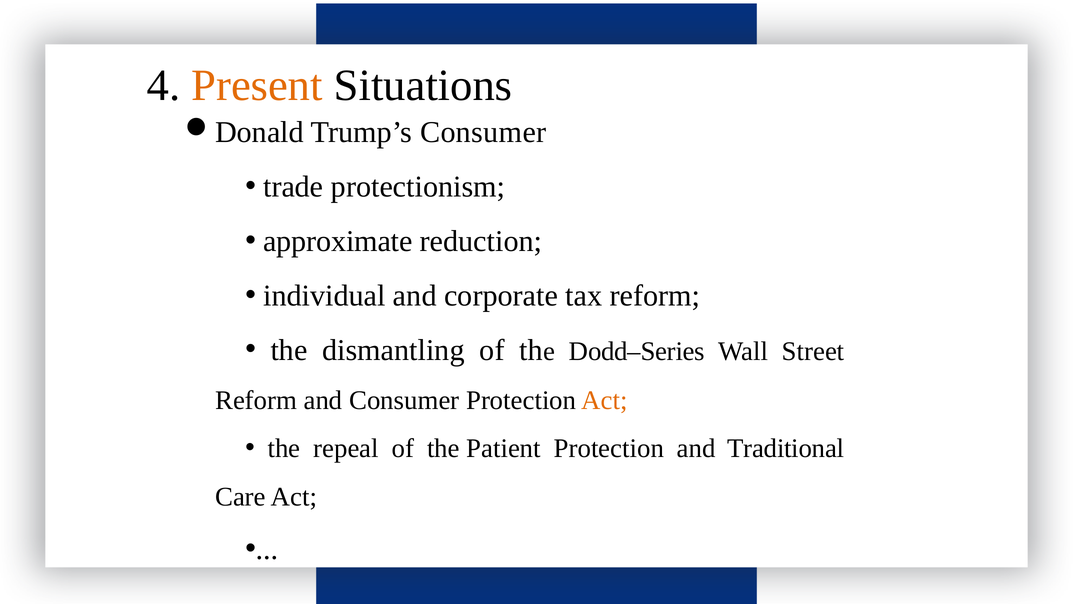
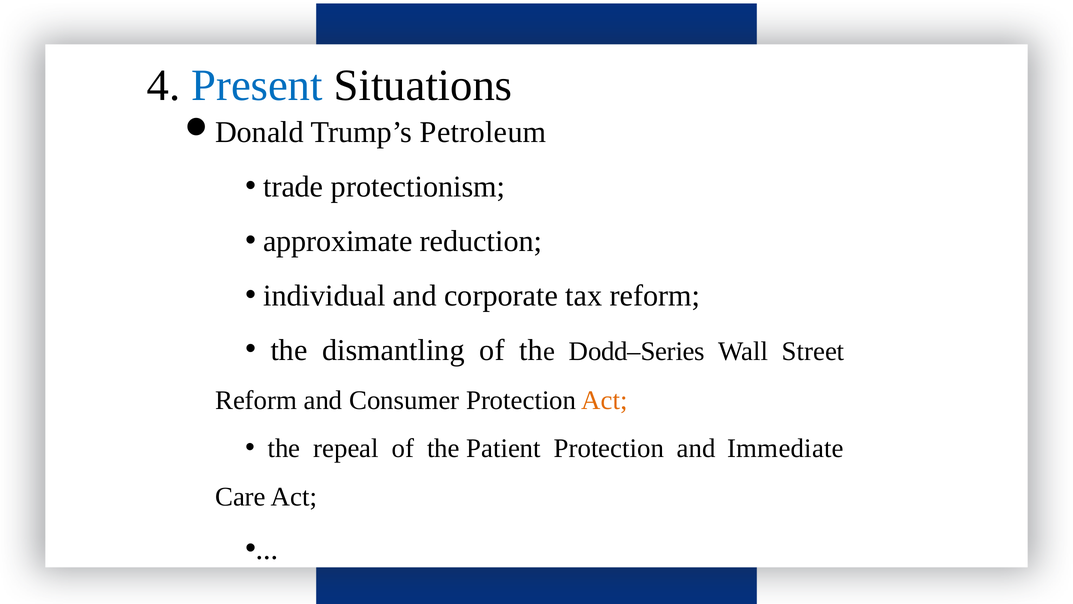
Present colour: orange -> blue
Trump’s Consumer: Consumer -> Petroleum
Traditional: Traditional -> Immediate
